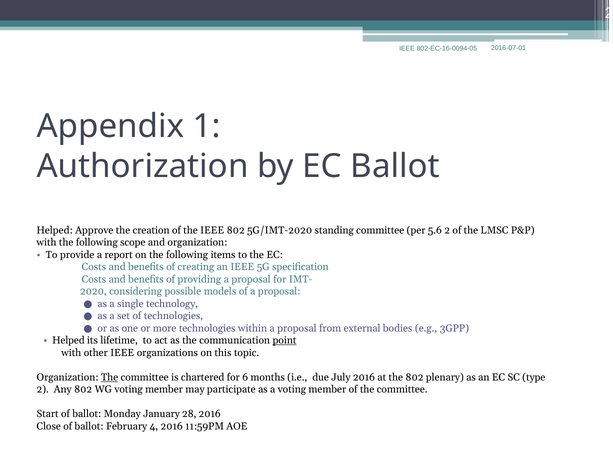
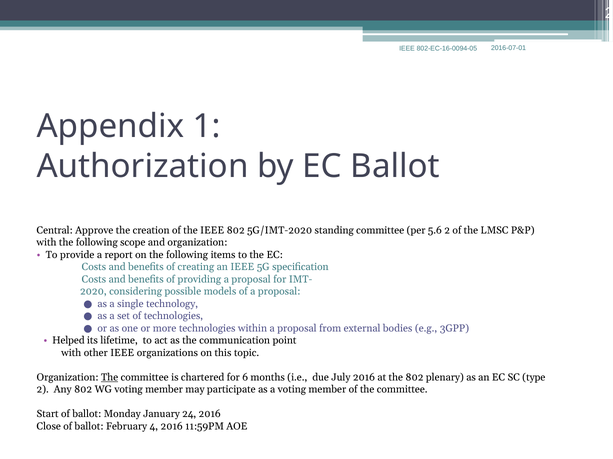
Helped at (55, 231): Helped -> Central
point underline: present -> none
28: 28 -> 24
